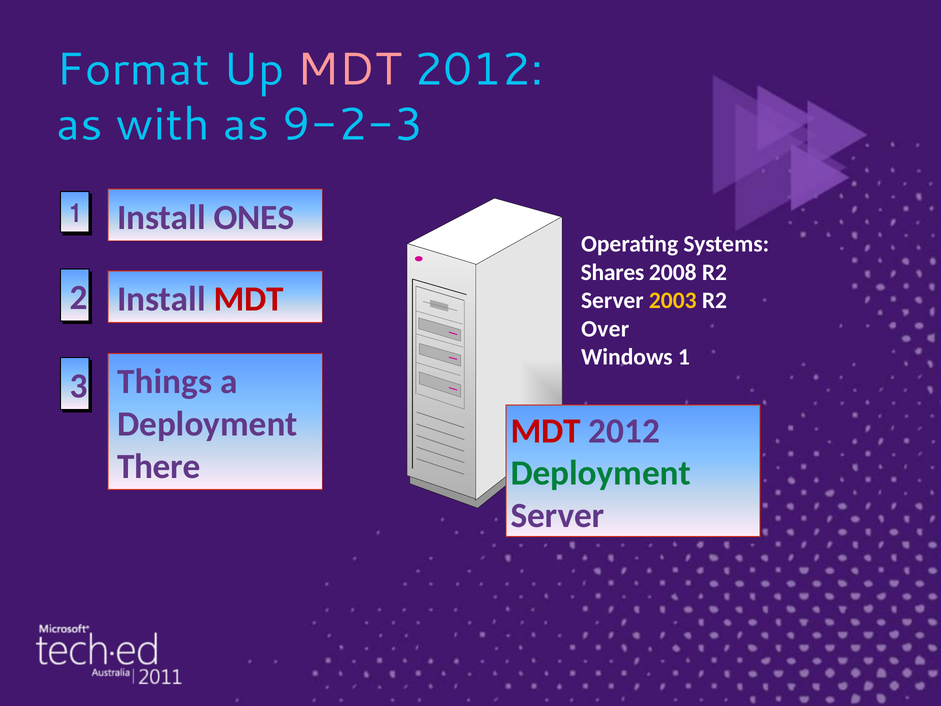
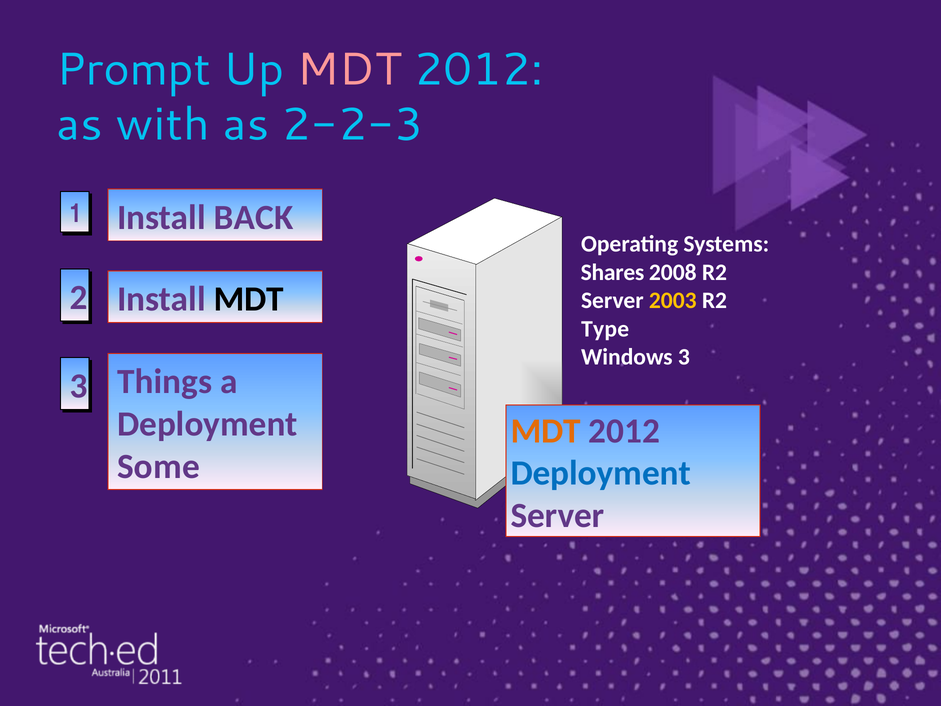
Format: Format -> Prompt
9-2-3: 9-2-3 -> 2-2-3
ONES: ONES -> BACK
MDT at (249, 299) colour: red -> black
Over: Over -> Type
Windows 1: 1 -> 3
MDT at (546, 431) colour: red -> orange
There: There -> Some
Deployment at (601, 473) colour: green -> blue
